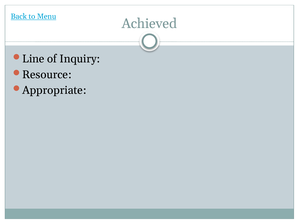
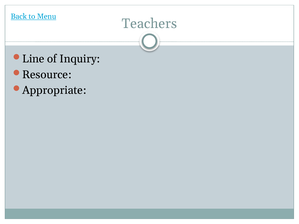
Achieved: Achieved -> Teachers
